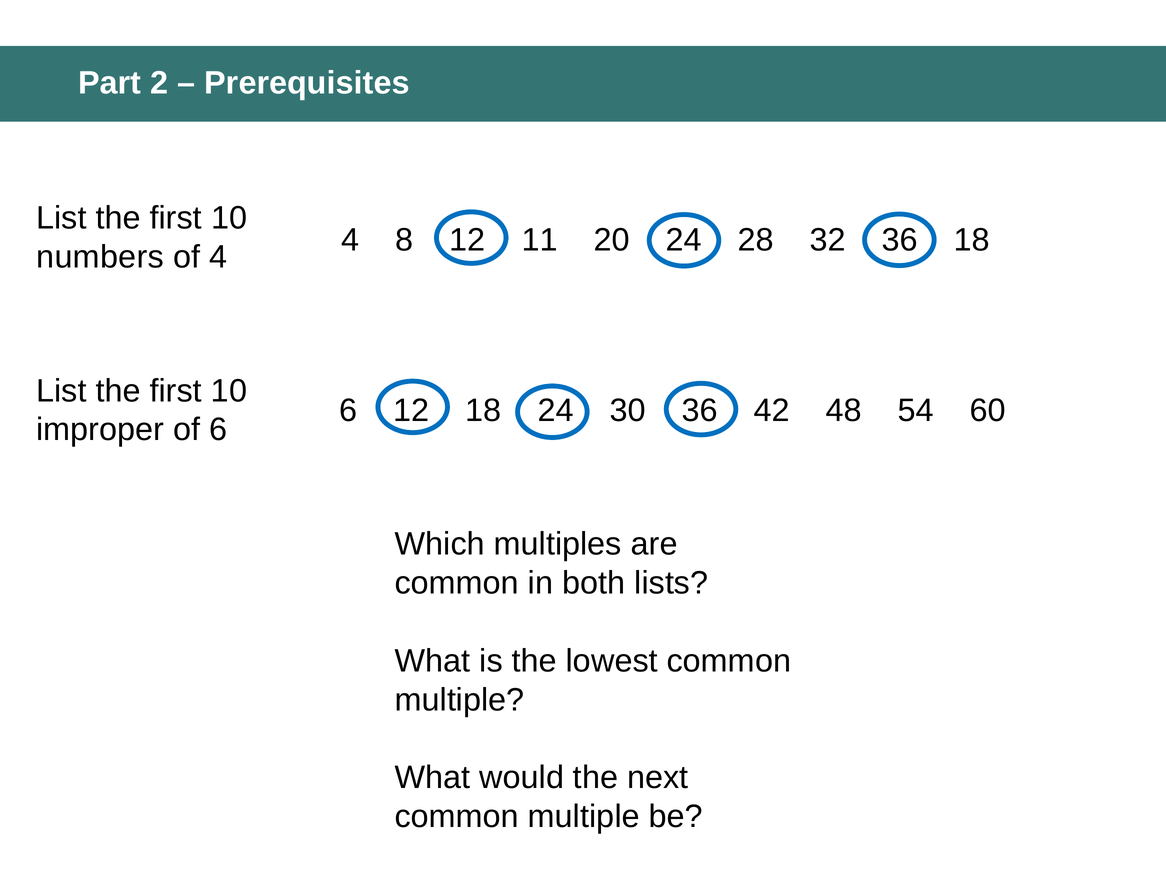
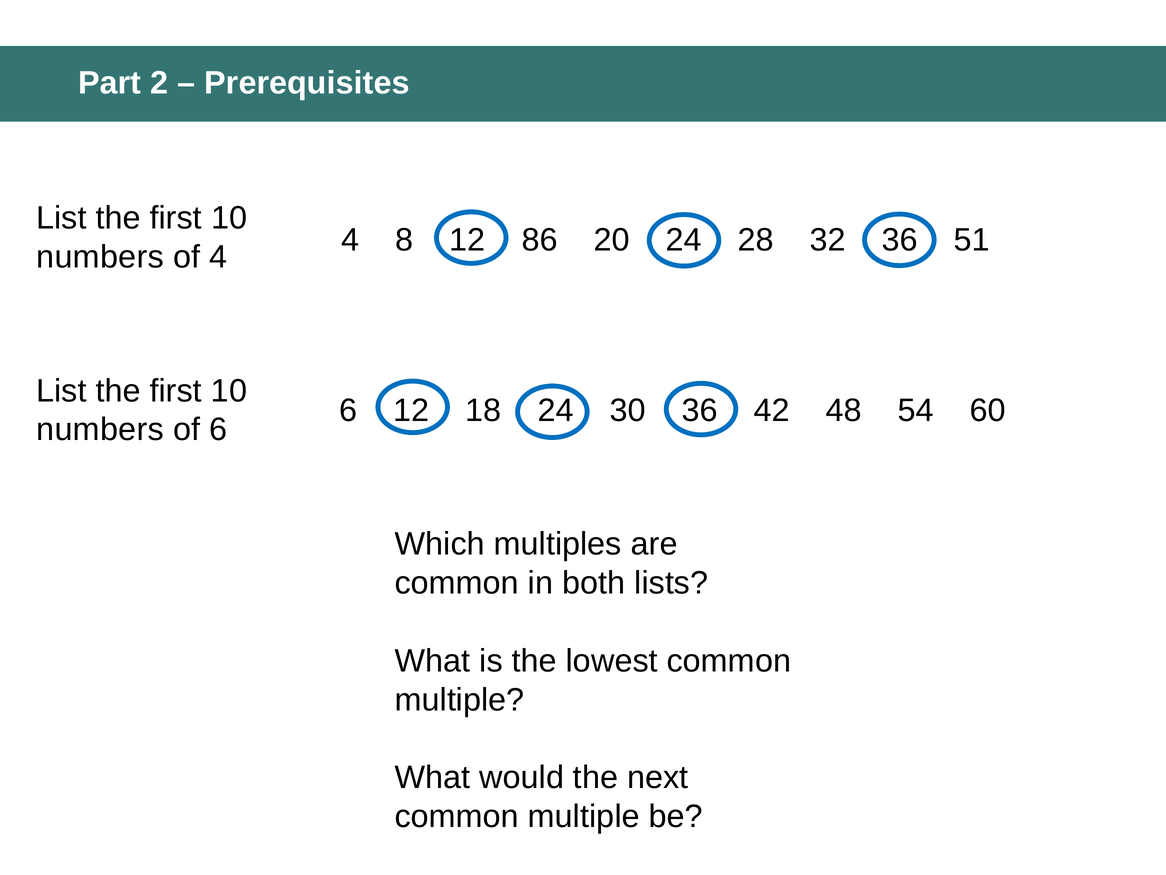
11: 11 -> 86
36 18: 18 -> 51
improper at (100, 430): improper -> numbers
